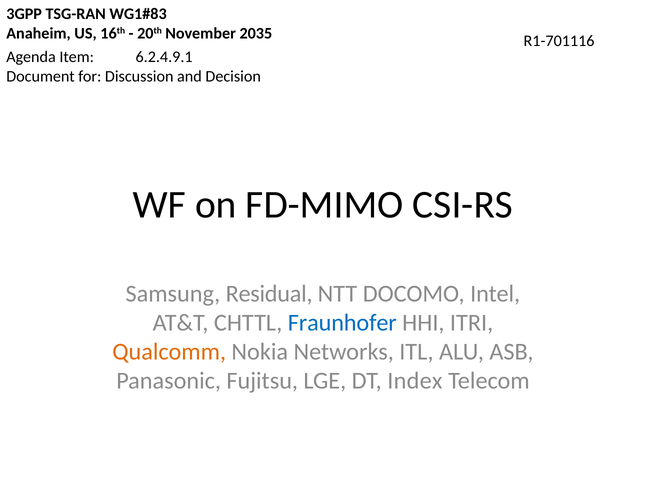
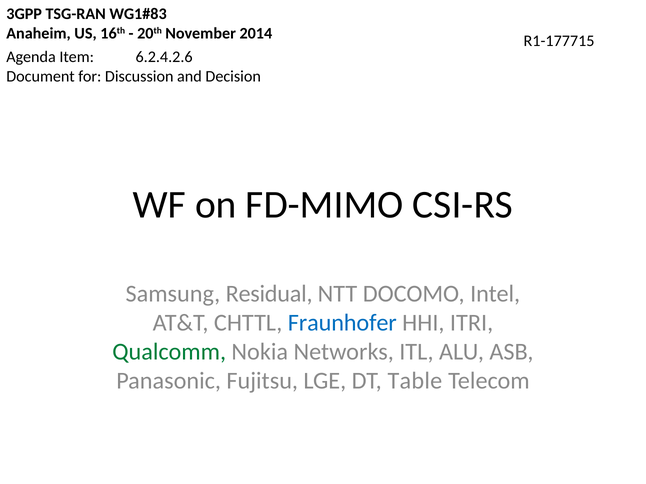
2035: 2035 -> 2014
R1-701116: R1-701116 -> R1-177715
6.2.4.9.1: 6.2.4.9.1 -> 6.2.4.2.6
Qualcomm colour: orange -> green
Index: Index -> Table
